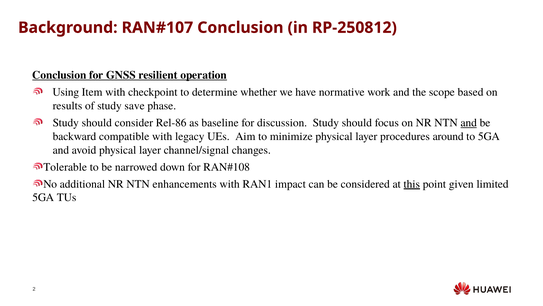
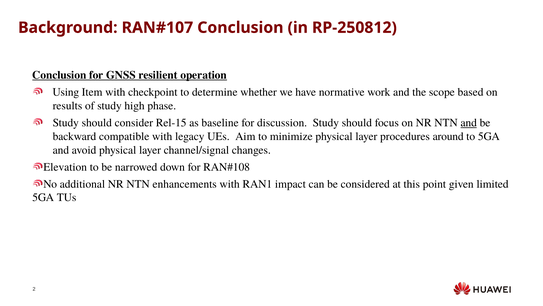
save: save -> high
Rel-86: Rel-86 -> Rel-15
Tolerable: Tolerable -> Elevation
this underline: present -> none
